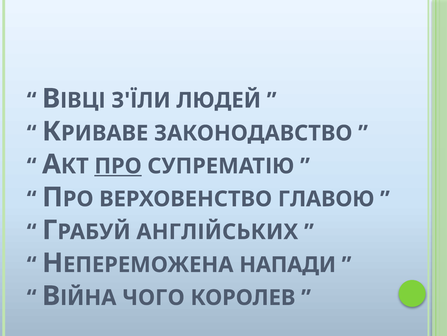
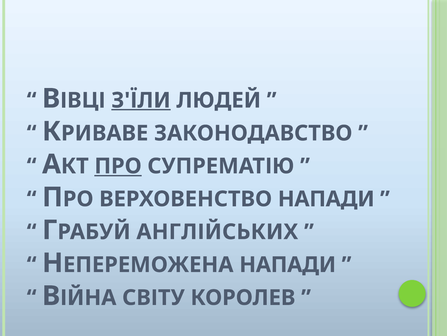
З'ЇЛИ underline: none -> present
ВЕРХОВЕНСТВО ГЛАВОЮ: ГЛАВОЮ -> НАПАДИ
ЧОГО: ЧОГО -> СВІТУ
